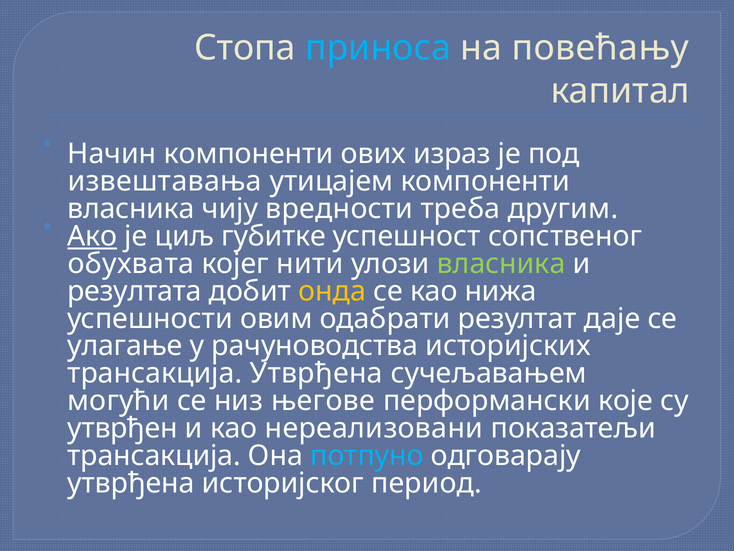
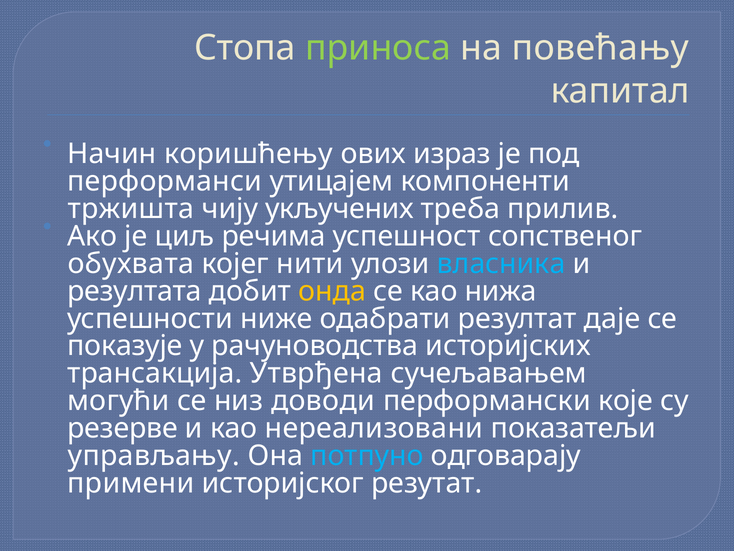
приноса colour: light blue -> light green
Начин компоненти: компоненти -> коришћењу
извештавања: извештавања -> перформанси
власника at (131, 209): власника -> тржишта
вредности: вредности -> укључених
другим: другим -> прилив
Ако underline: present -> none
губитке: губитке -> речима
власника at (501, 263) colour: light green -> light blue
овим: овим -> ниже
улагање: улагање -> показује
његове: његове -> доводи
утврђен: утврђен -> резерве
трансакција at (154, 455): трансакција -> управљању
утврђена at (131, 483): утврђена -> примени
период: период -> резутат
